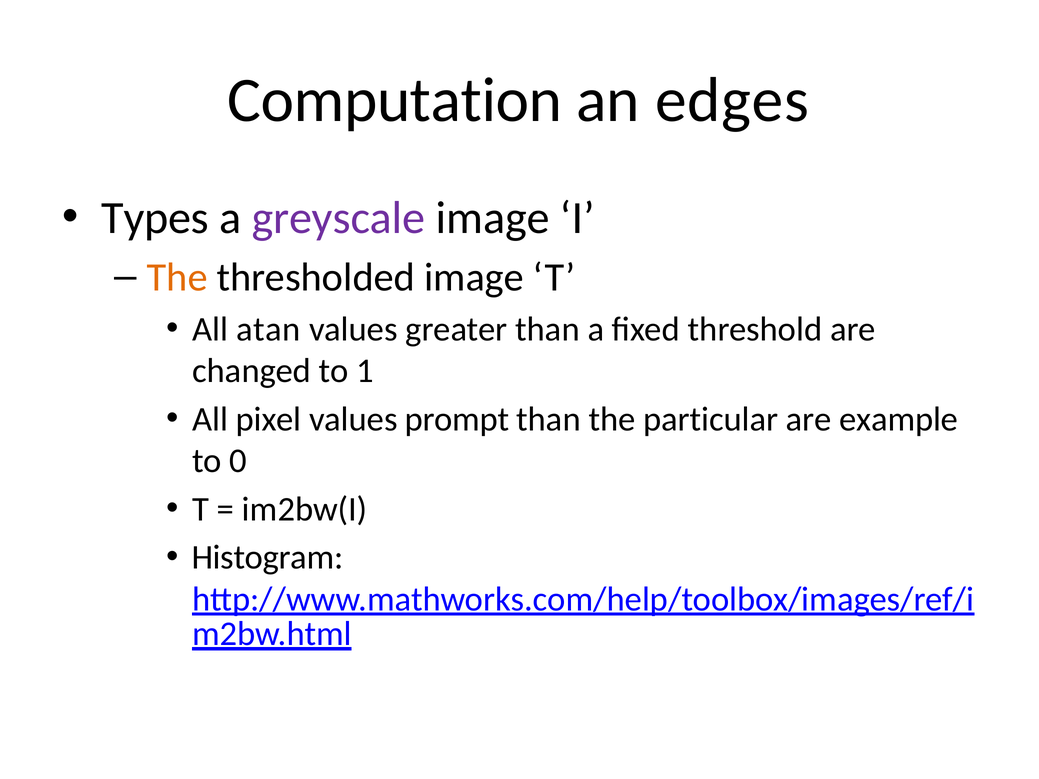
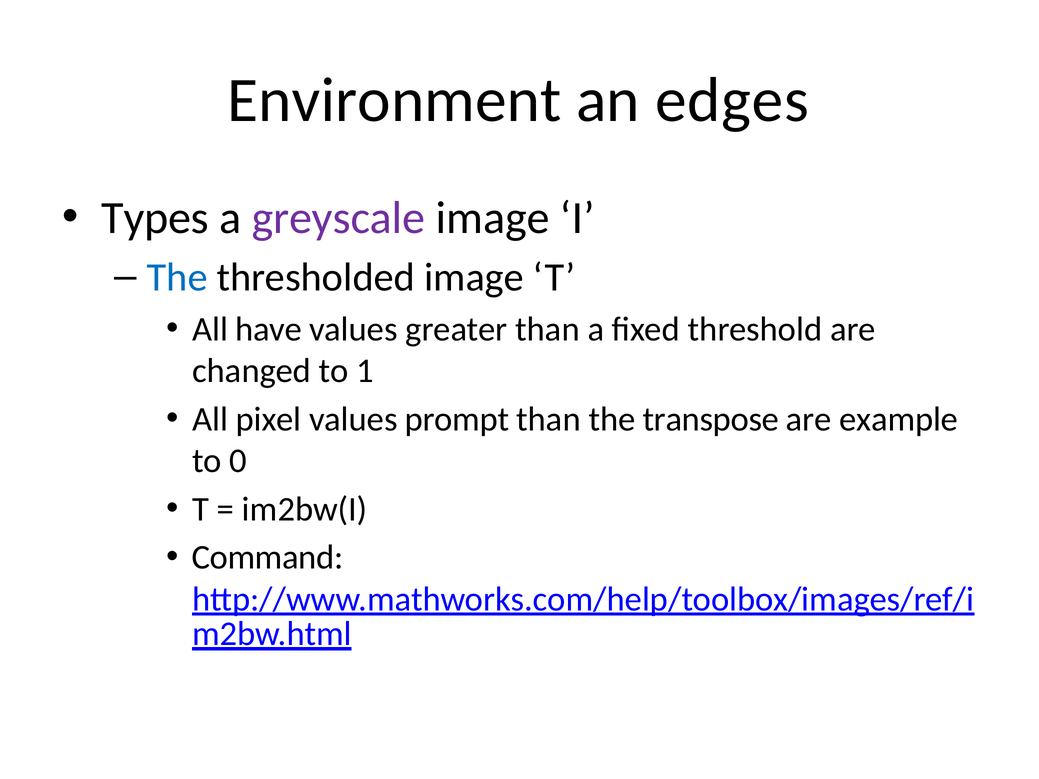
Computation: Computation -> Environment
The at (177, 278) colour: orange -> blue
atan: atan -> have
particular: particular -> transpose
Histogram: Histogram -> Command
